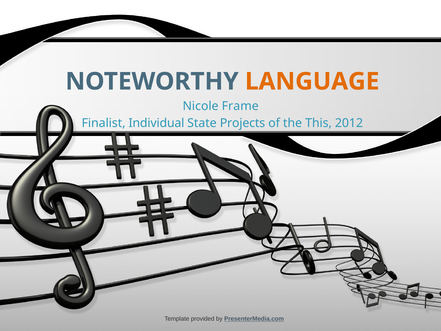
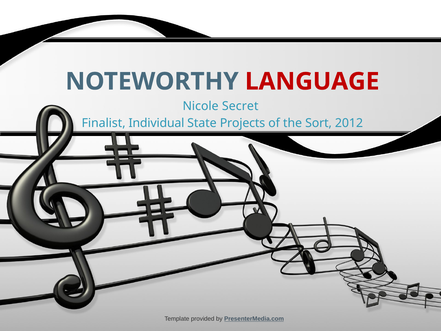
LANGUAGE colour: orange -> red
Frame: Frame -> Secret
This: This -> Sort
